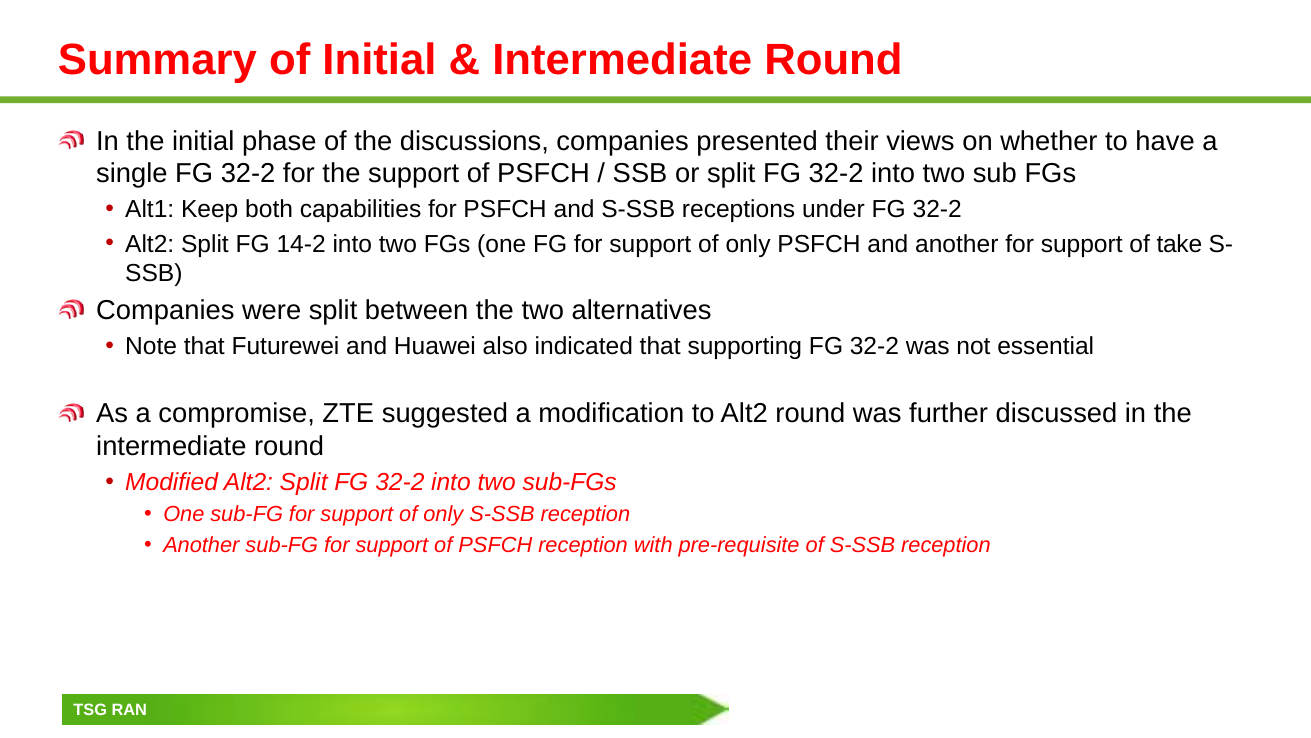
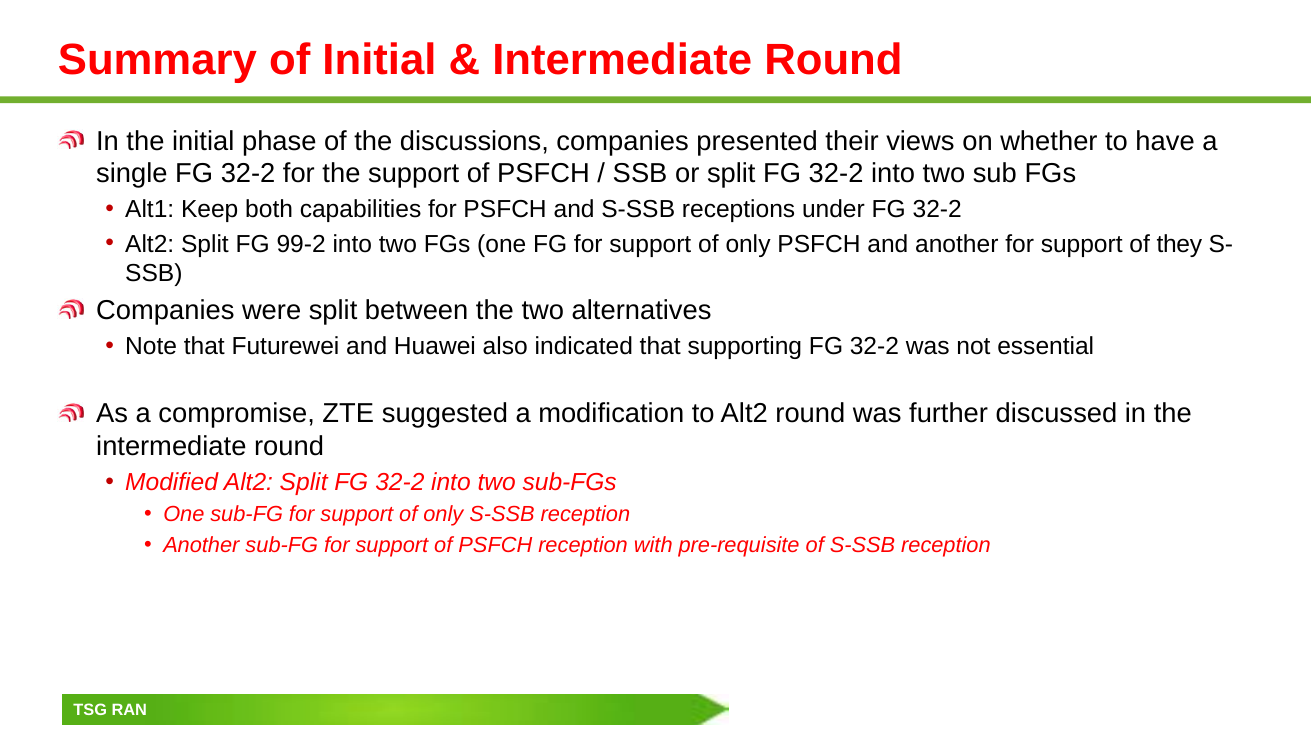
14-2: 14-2 -> 99-2
take: take -> they
